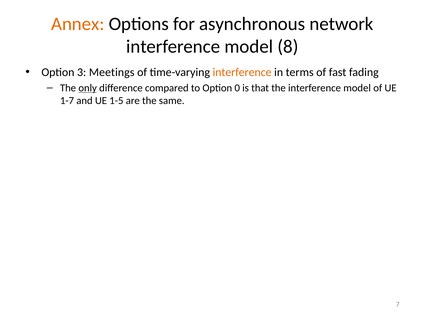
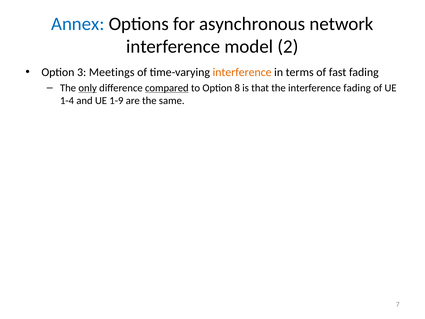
Annex colour: orange -> blue
8: 8 -> 2
compared underline: none -> present
0: 0 -> 8
the interference model: model -> fading
1-7: 1-7 -> 1-4
1-5: 1-5 -> 1-9
